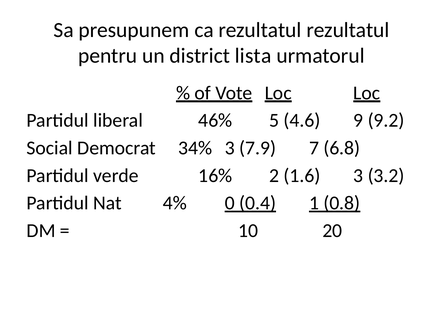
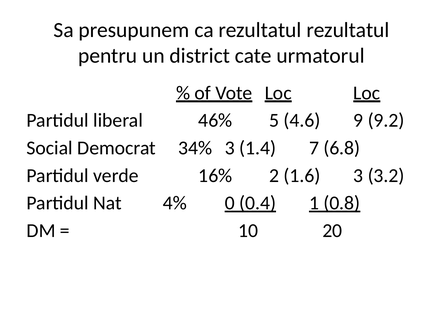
lista: lista -> cate
7.9: 7.9 -> 1.4
